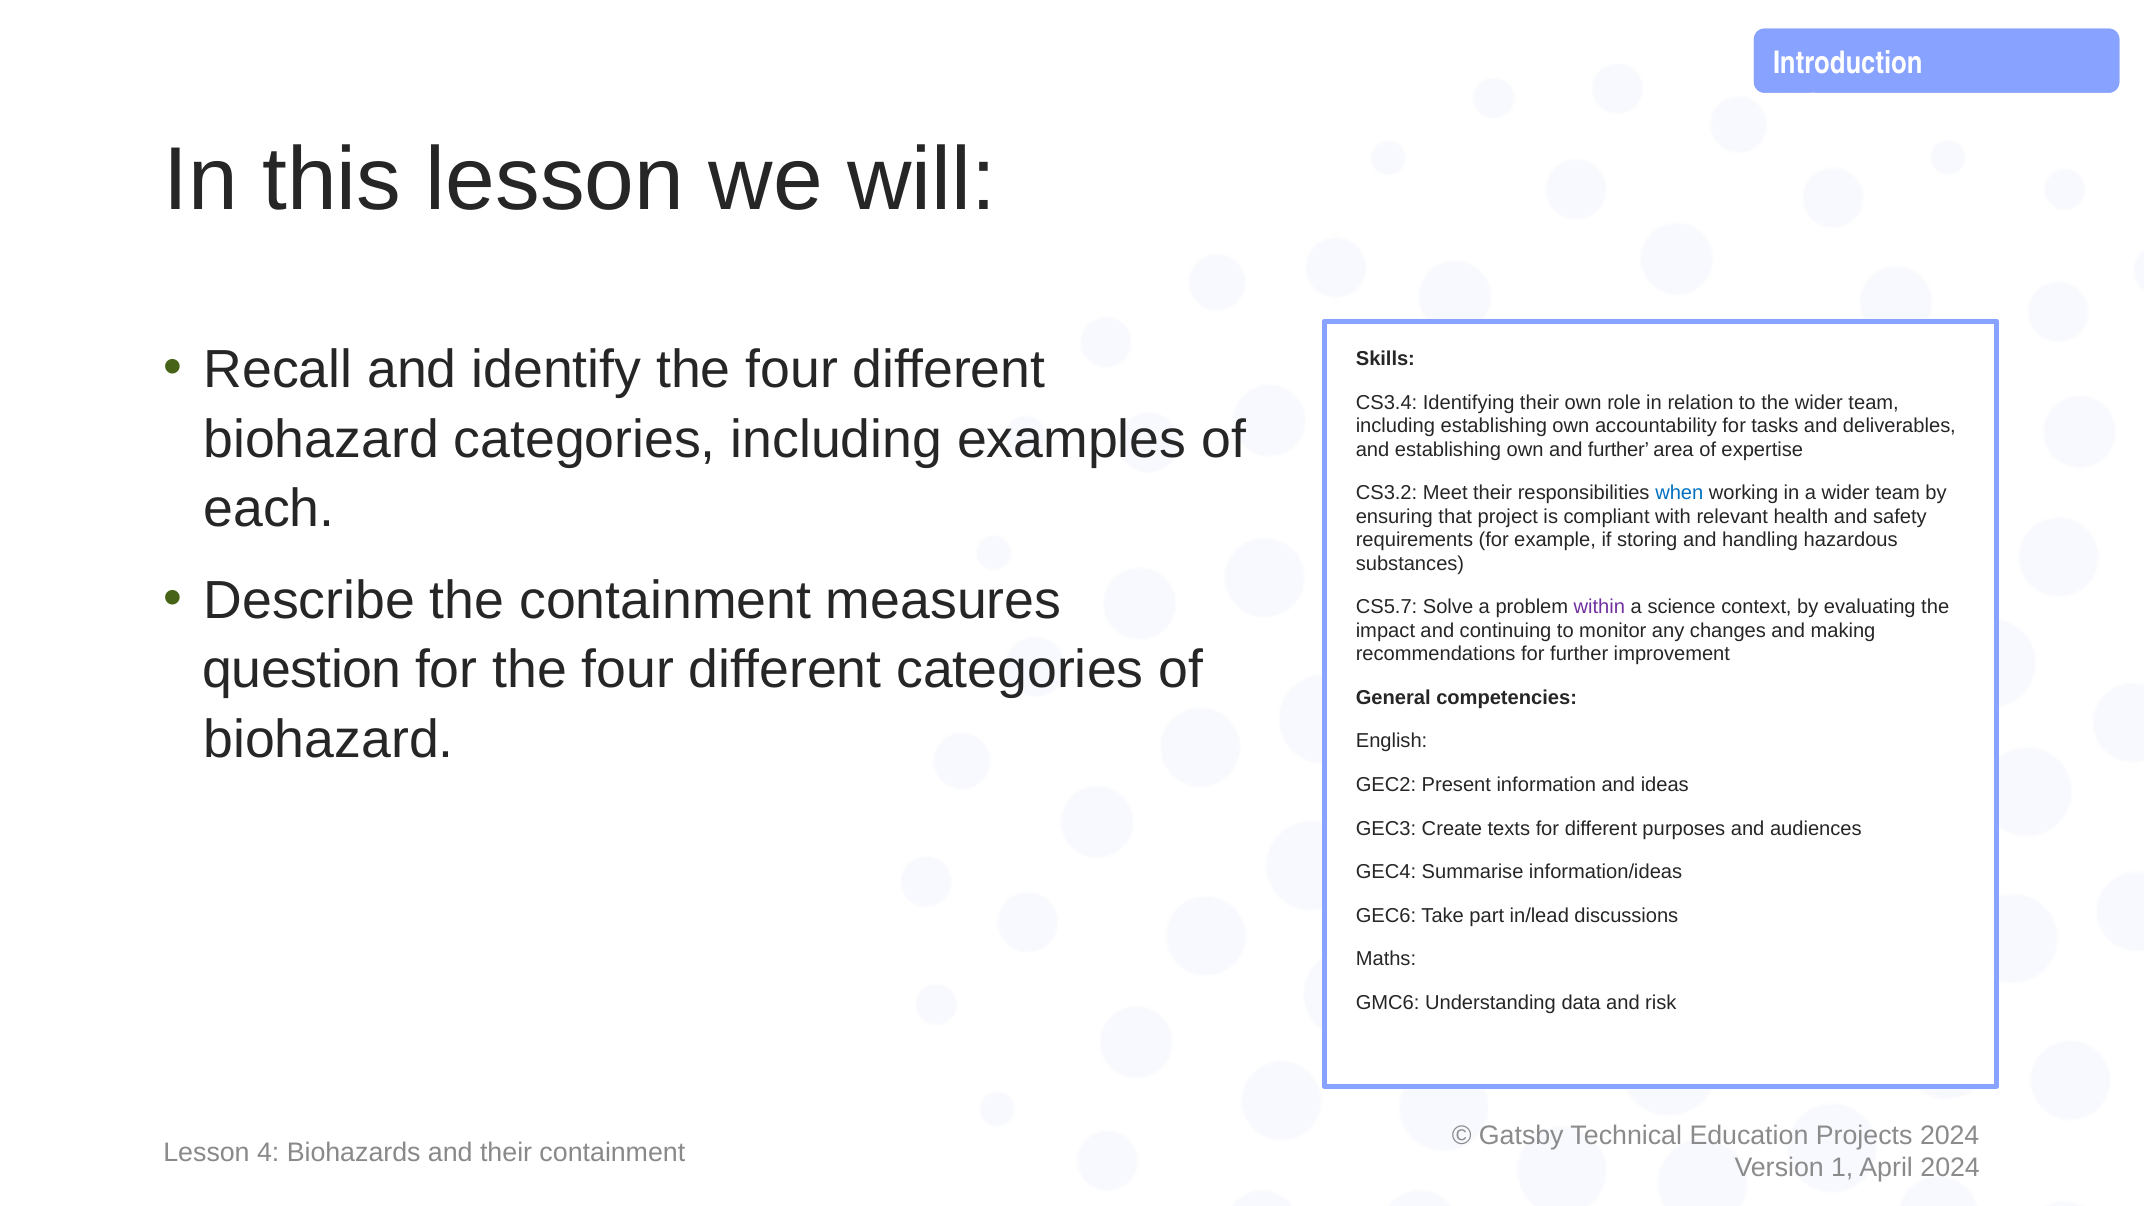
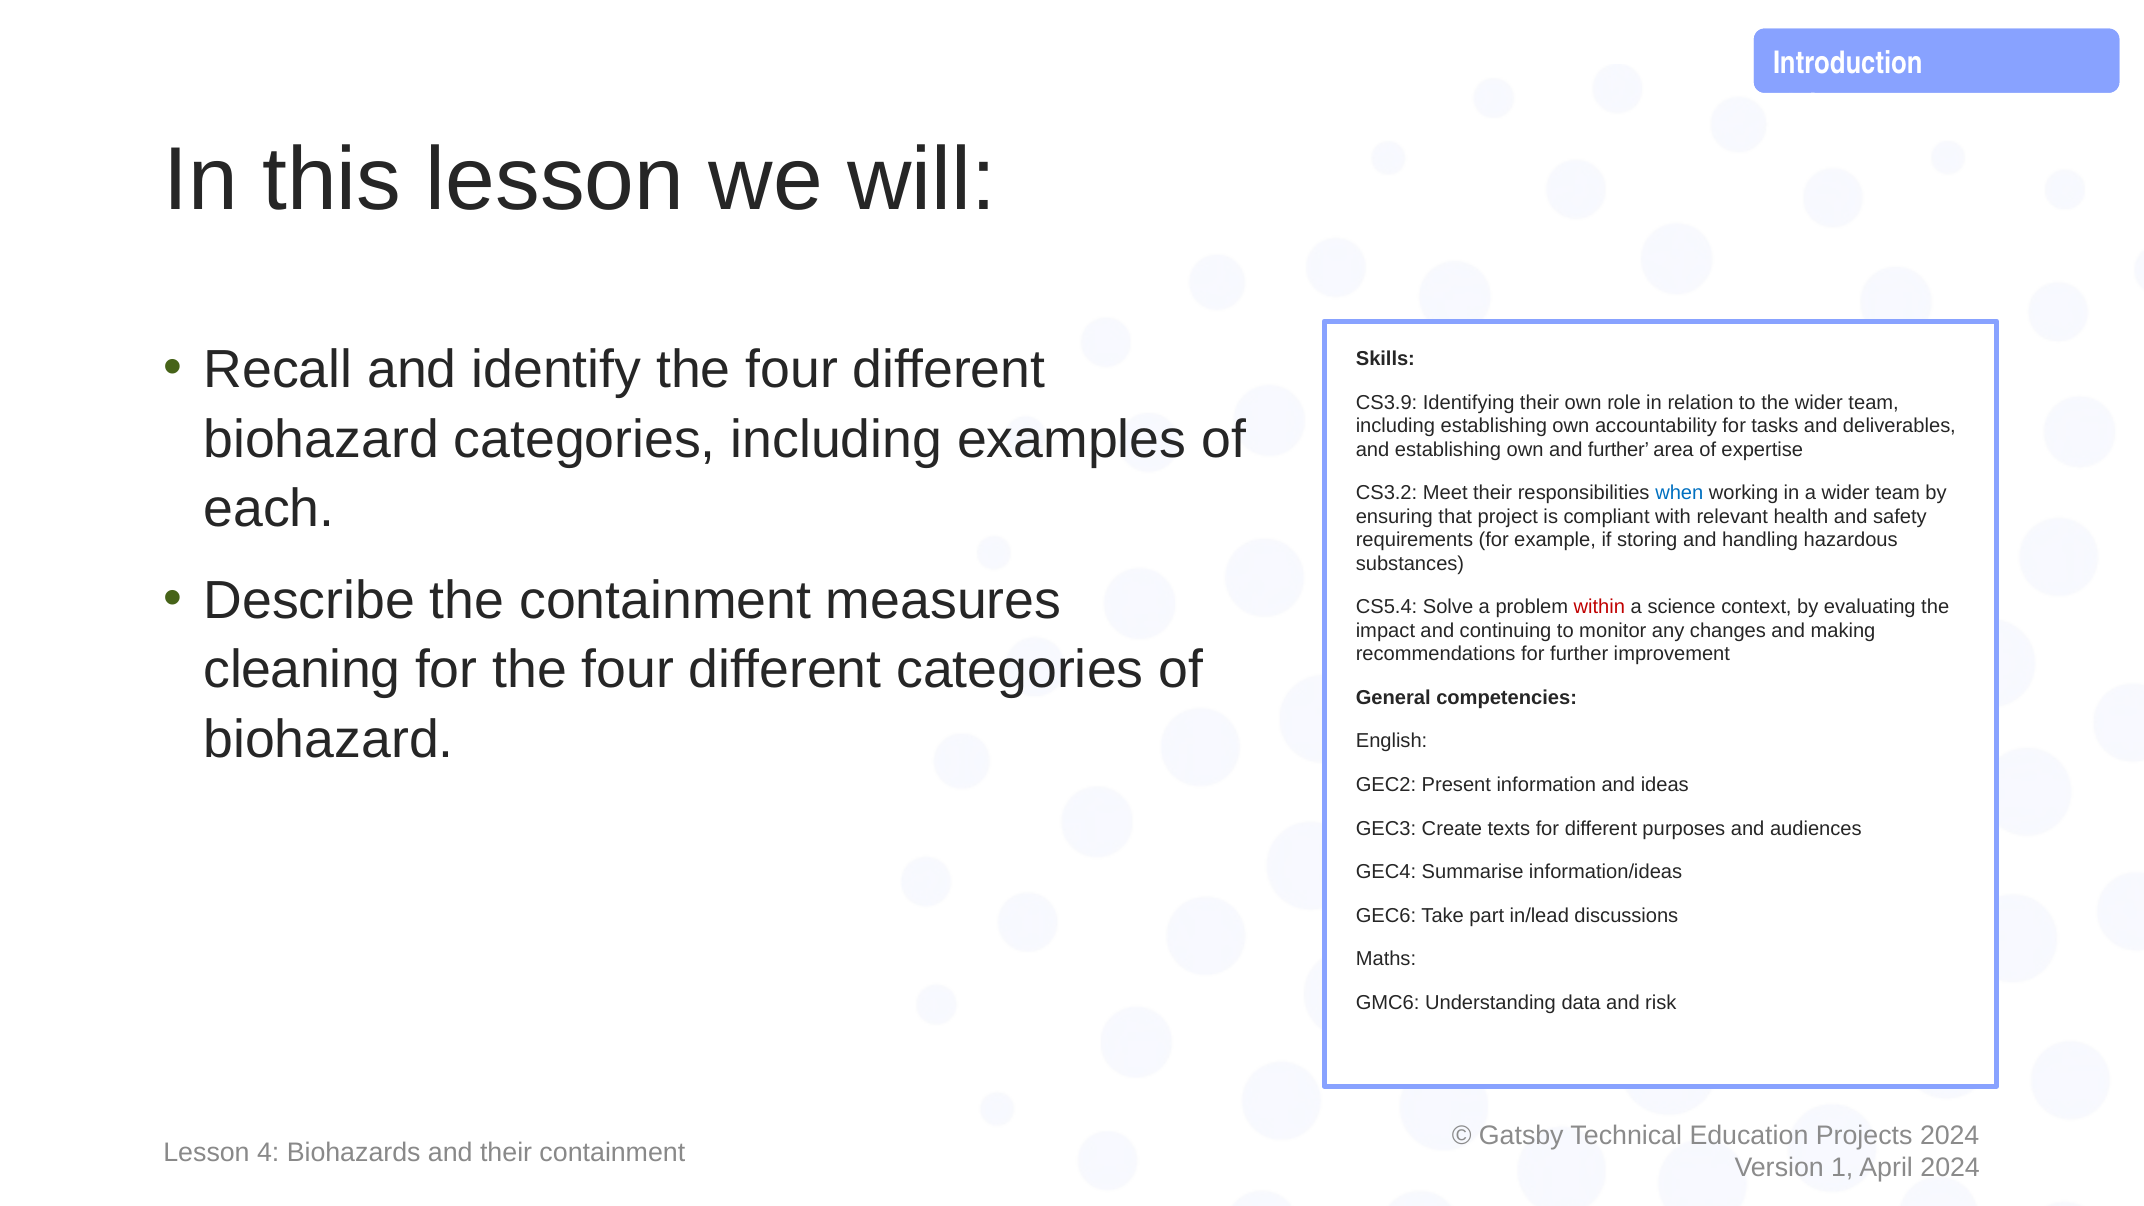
CS3.4: CS3.4 -> CS3.9
CS5.7: CS5.7 -> CS5.4
within colour: purple -> red
question: question -> cleaning
